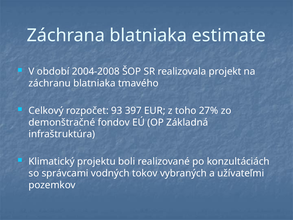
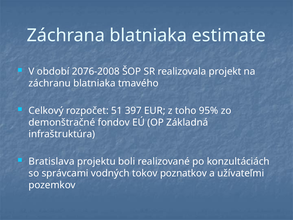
2004-2008: 2004-2008 -> 2076-2008
93: 93 -> 51
27%: 27% -> 95%
Klimatický: Klimatický -> Bratislava
vybraných: vybraných -> poznatkov
